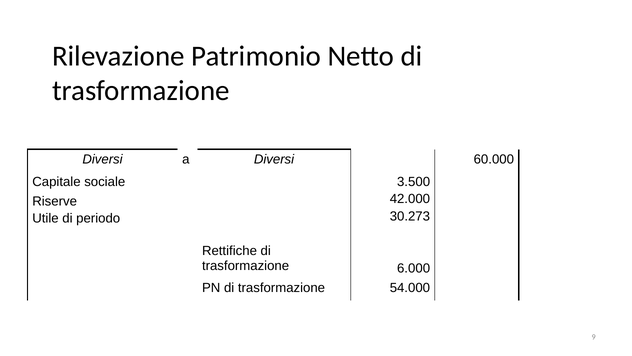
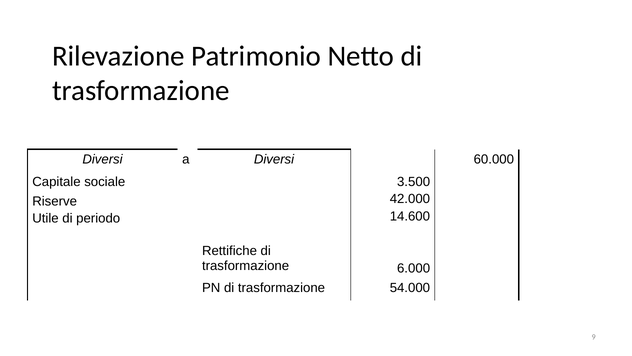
30.273: 30.273 -> 14.600
